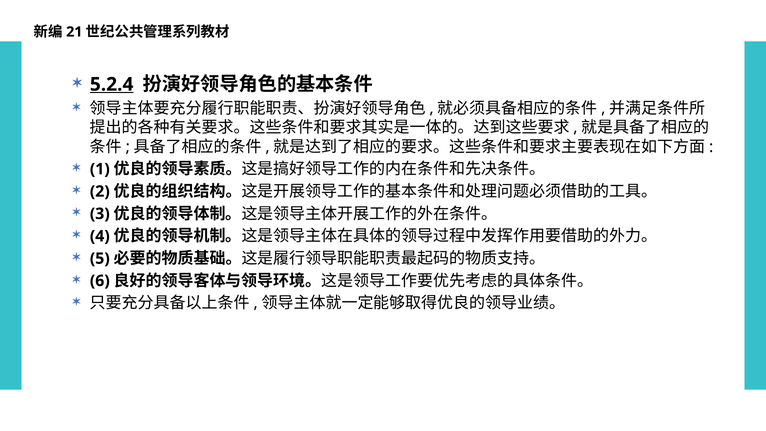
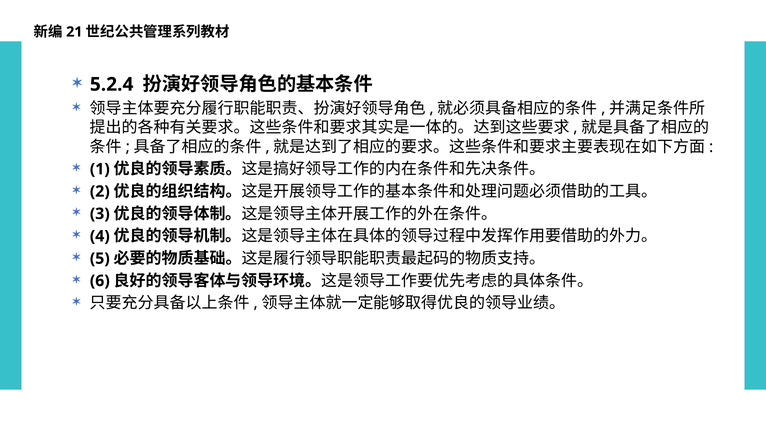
5.2.4 underline: present -> none
